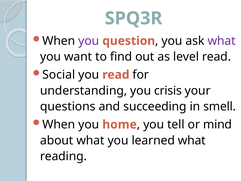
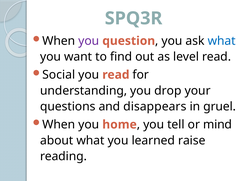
what at (222, 41) colour: purple -> blue
crisis: crisis -> drop
succeeding: succeeding -> disappears
smell: smell -> gruel
learned what: what -> raise
